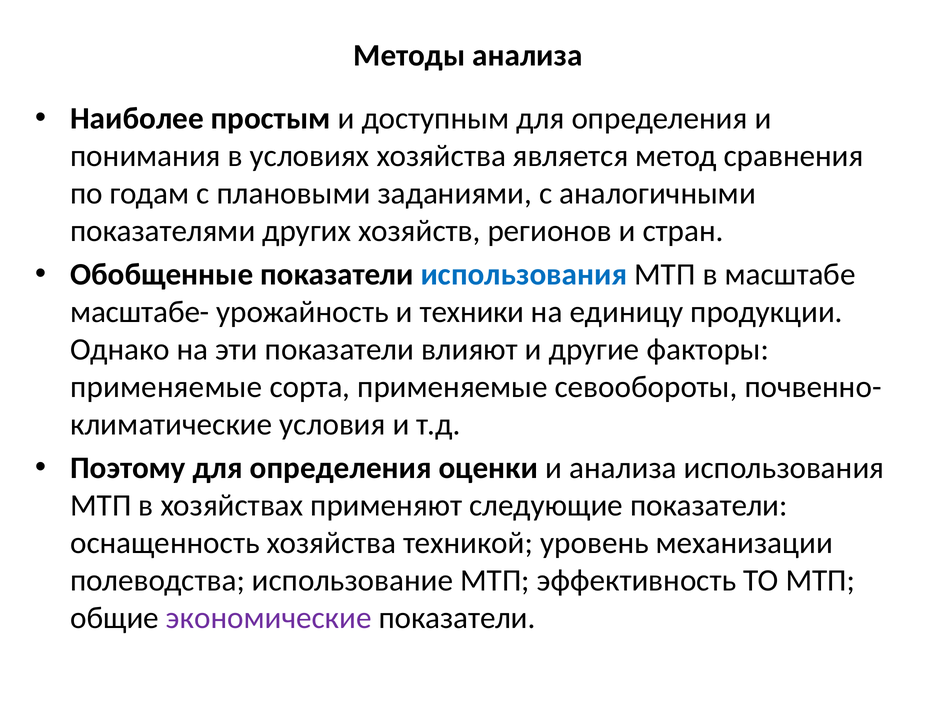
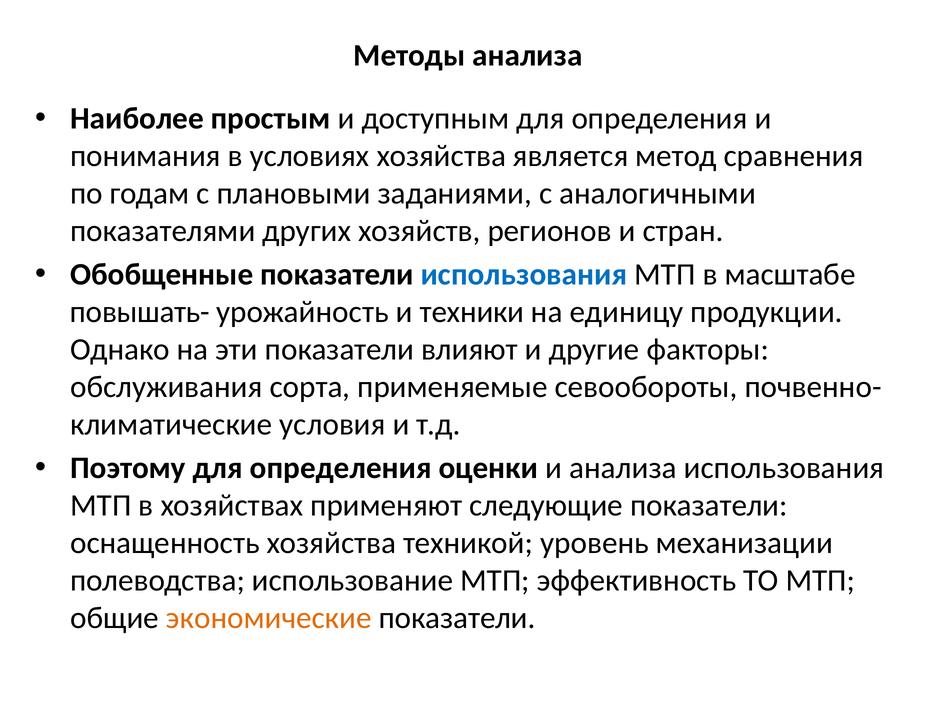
масштабе-: масштабе- -> повышать-
применяемые at (166, 387): применяемые -> обслуживания
экономические colour: purple -> orange
